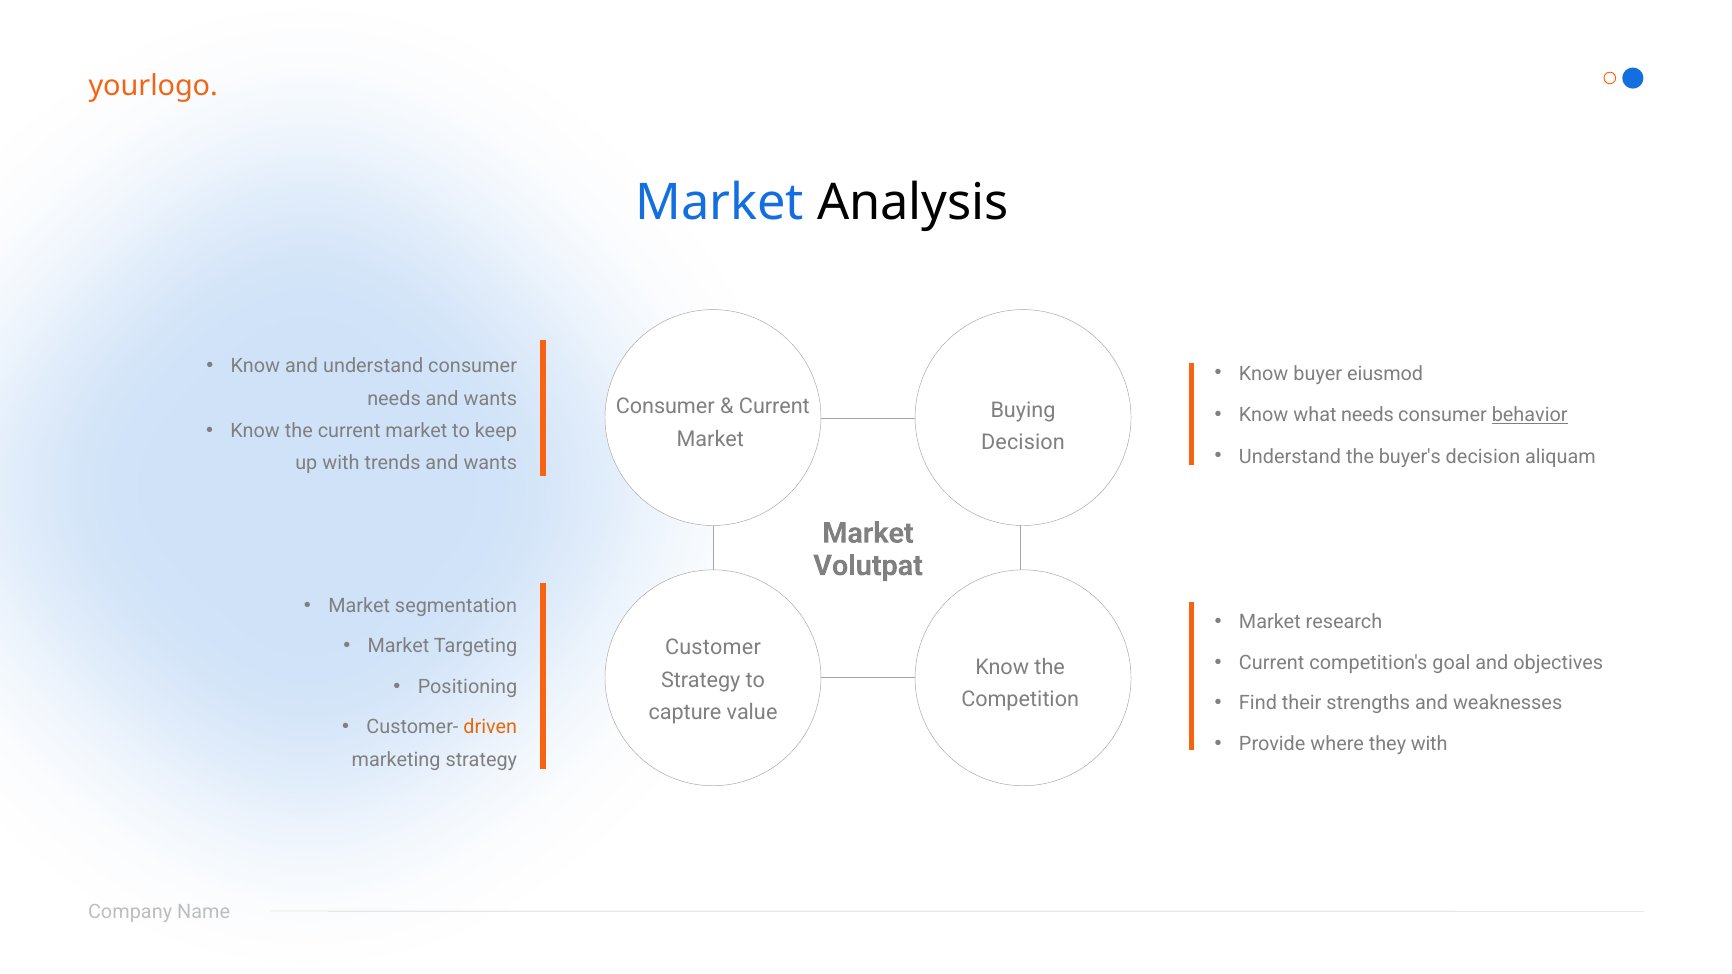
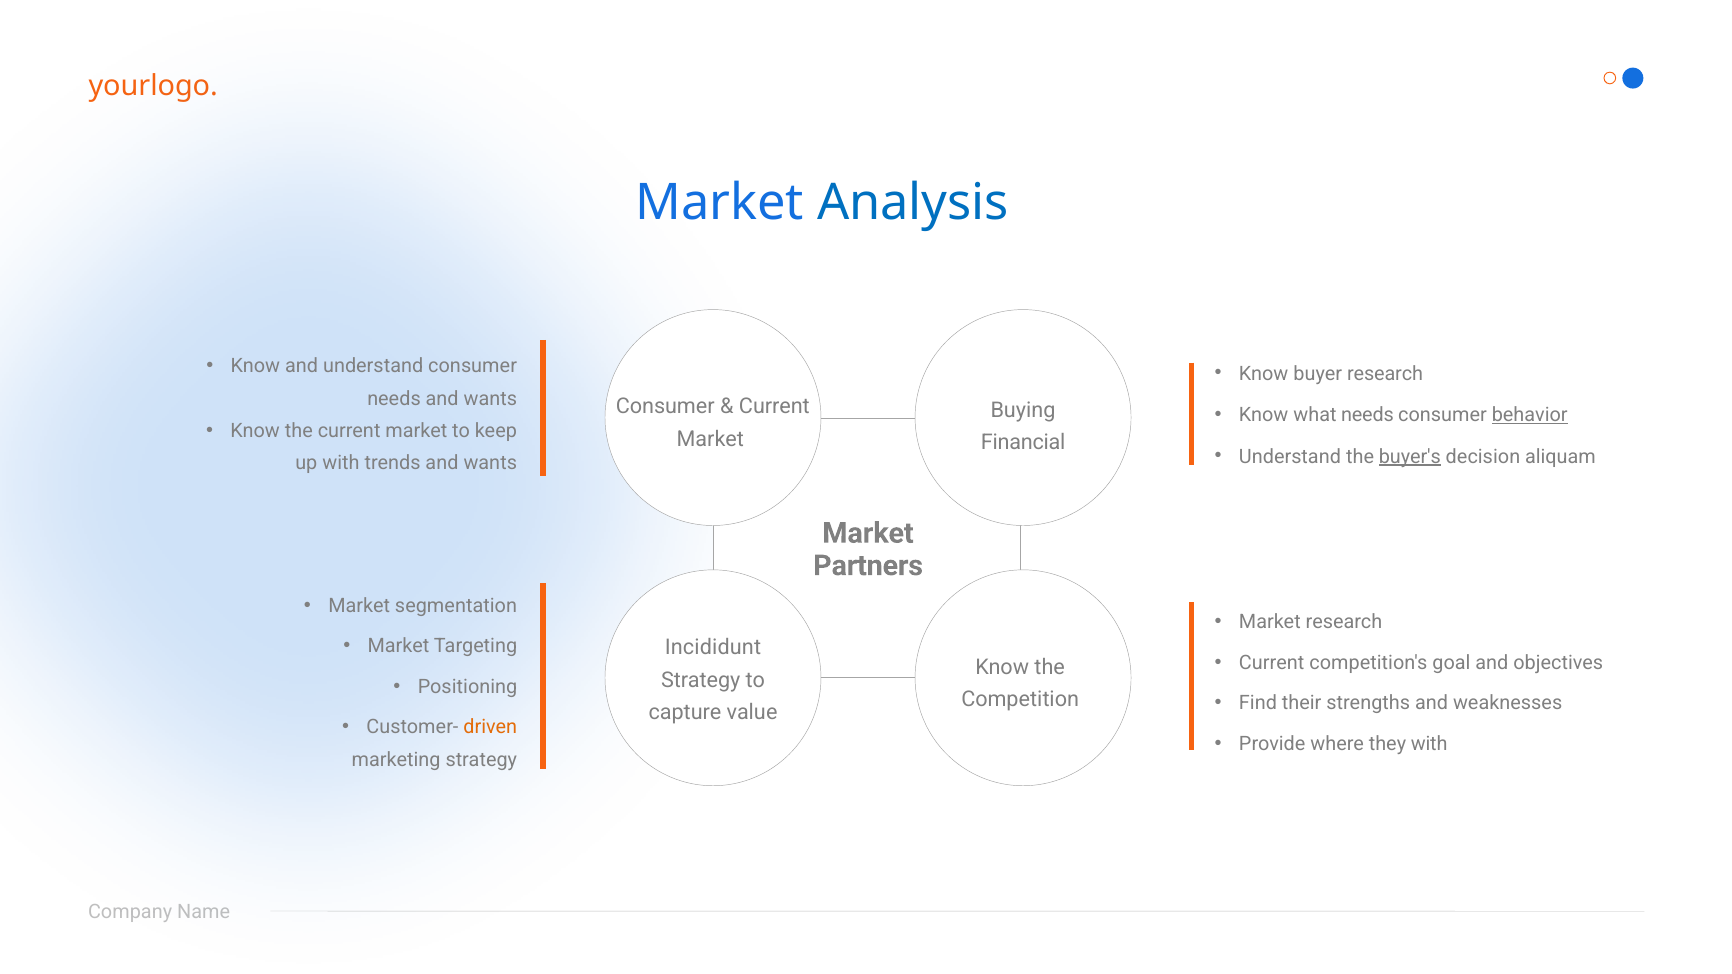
Analysis colour: black -> blue
buyer eiusmod: eiusmod -> research
Decision at (1023, 442): Decision -> Financial
buyer's underline: none -> present
Volutpat: Volutpat -> Partners
Customer: Customer -> Incididunt
